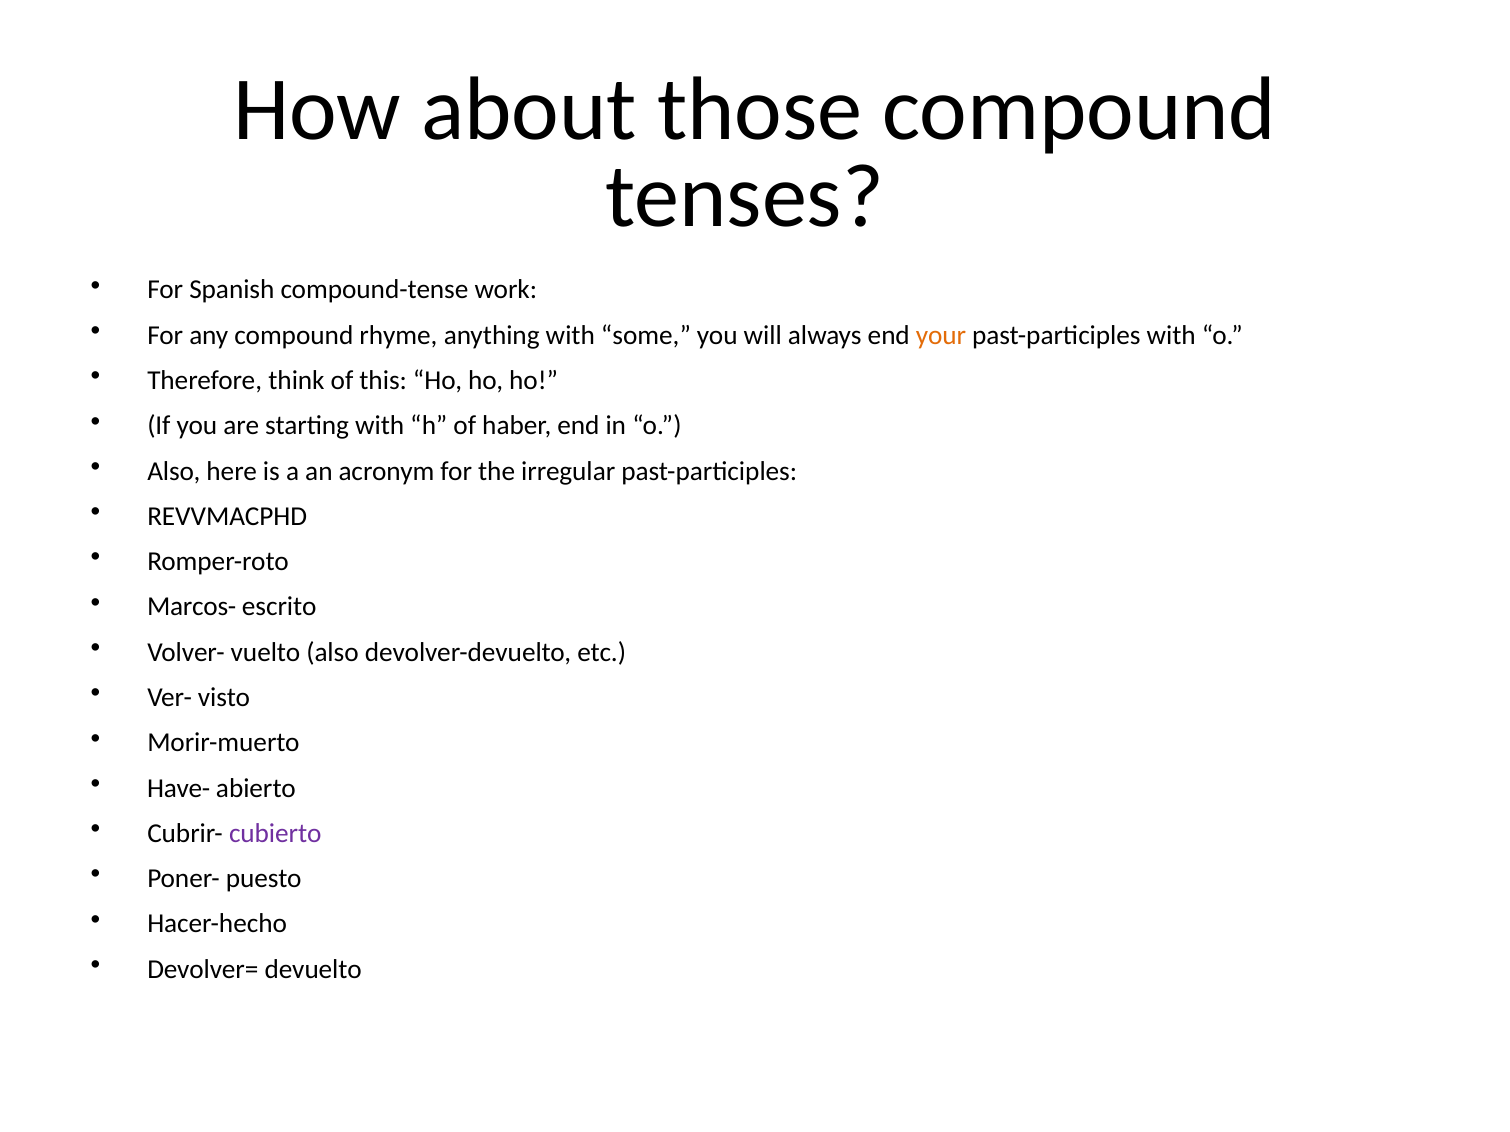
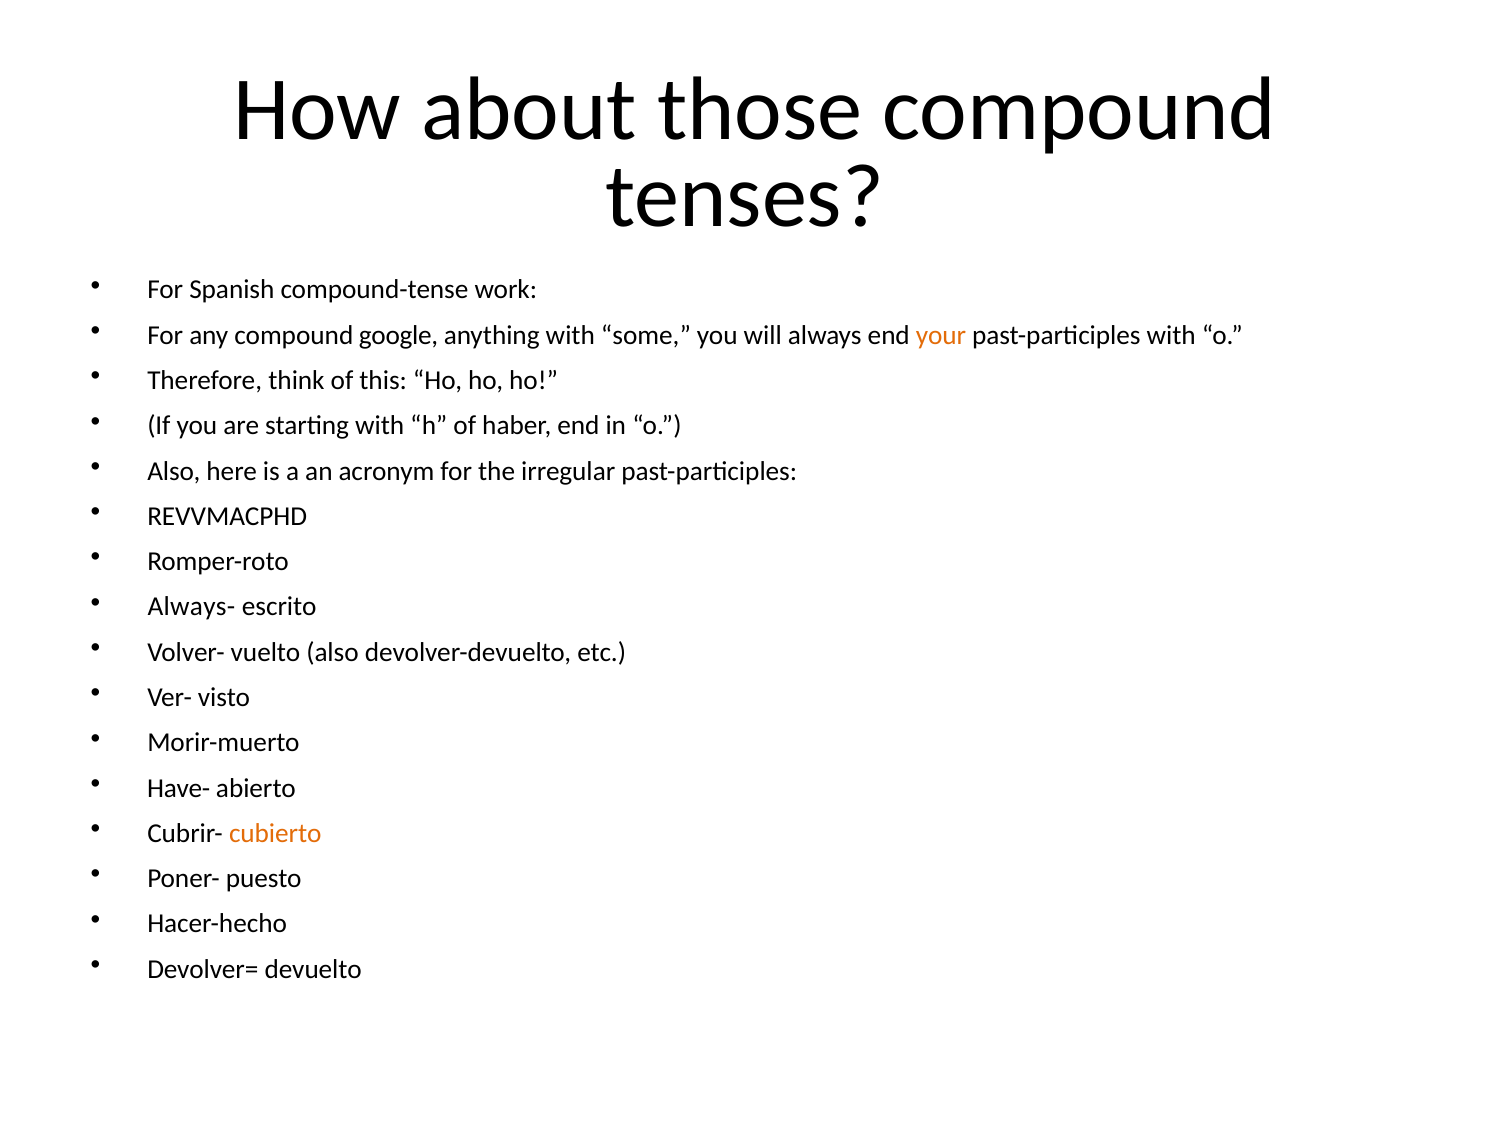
rhyme: rhyme -> google
Marcos-: Marcos- -> Always-
cubierto colour: purple -> orange
